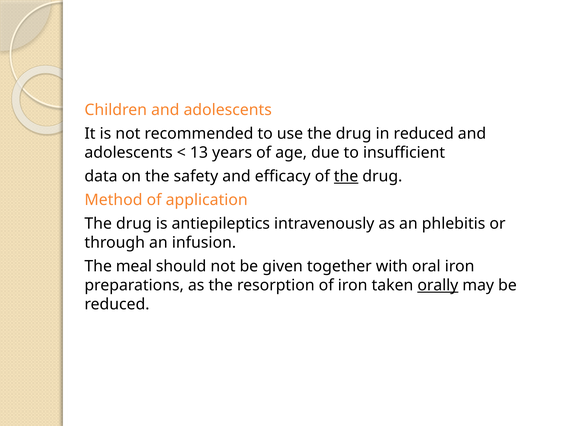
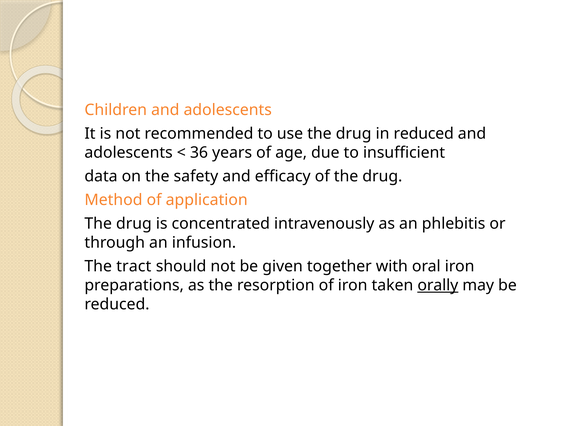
13: 13 -> 36
the at (346, 176) underline: present -> none
antiepileptics: antiepileptics -> concentrated
meal: meal -> tract
